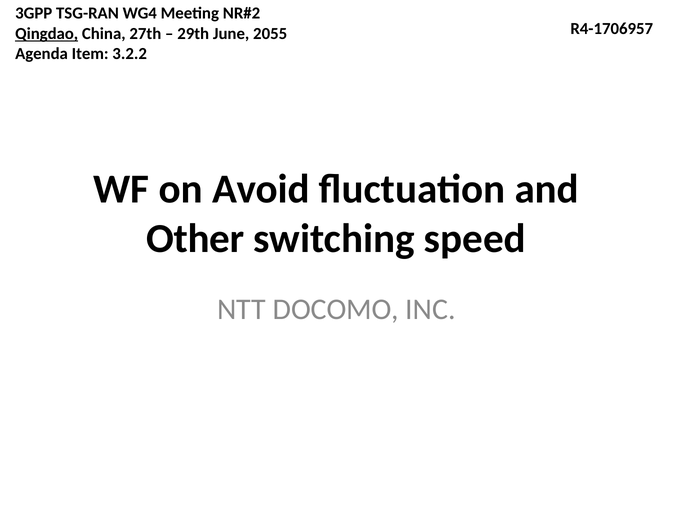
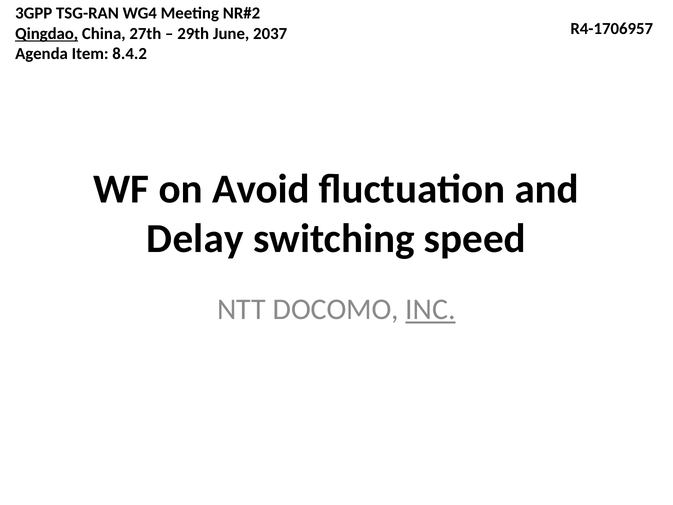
2055: 2055 -> 2037
3.2.2: 3.2.2 -> 8.4.2
Other: Other -> Delay
INC underline: none -> present
